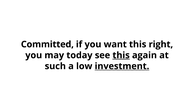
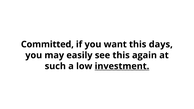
right: right -> days
today: today -> easily
this at (121, 55) underline: present -> none
